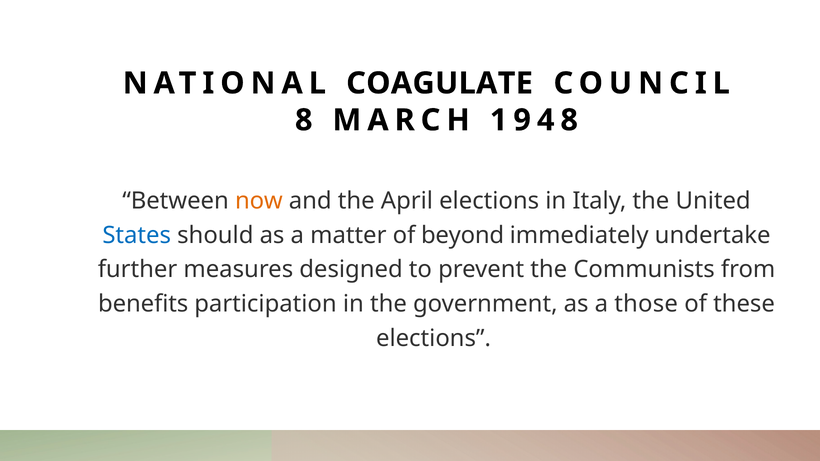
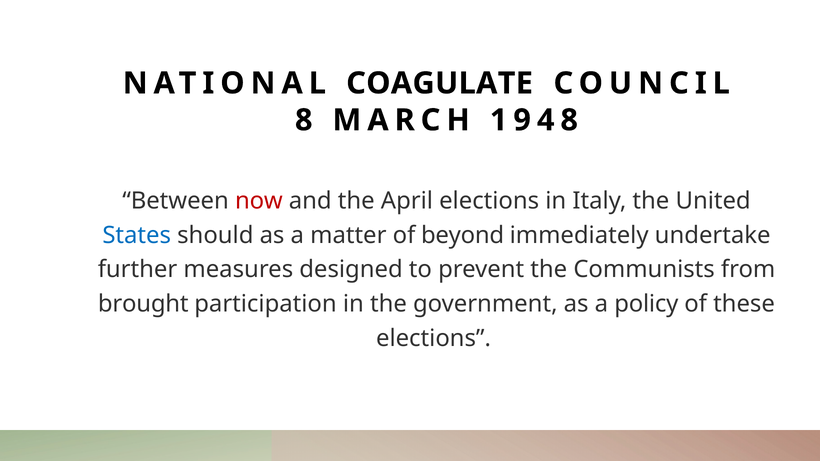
now colour: orange -> red
benefits: benefits -> brought
those: those -> policy
